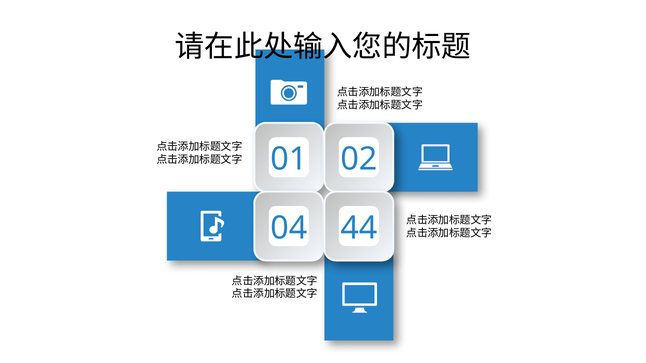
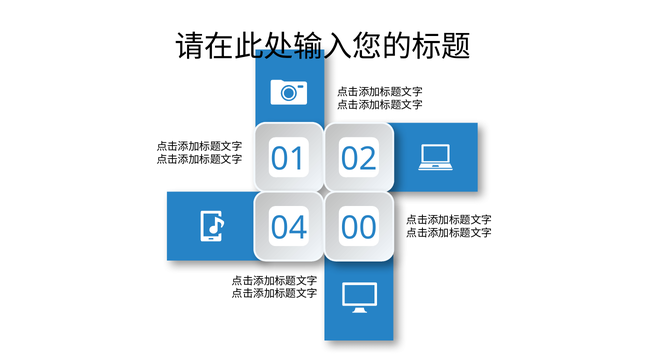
44: 44 -> 00
